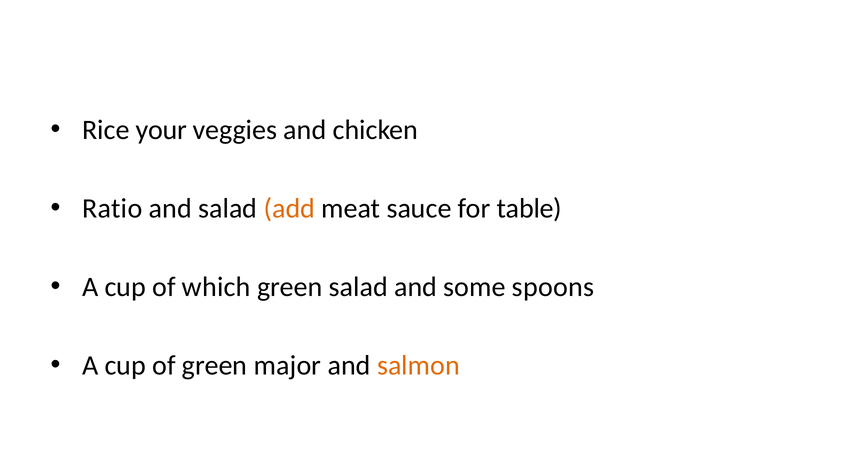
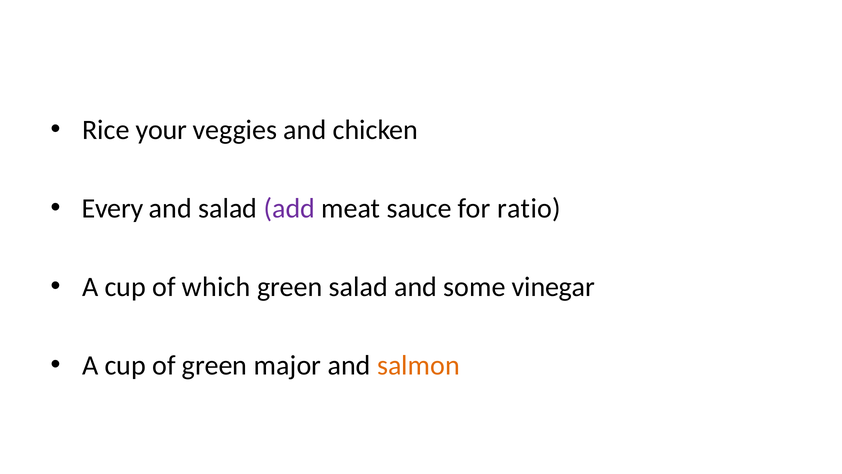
Ratio: Ratio -> Every
add colour: orange -> purple
table: table -> ratio
spoons: spoons -> vinegar
